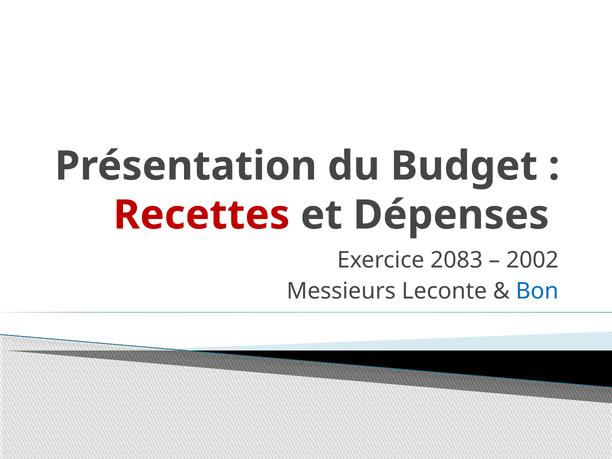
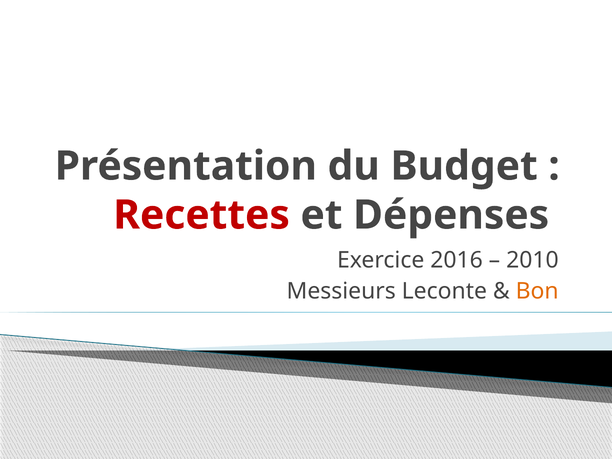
2083: 2083 -> 2016
2002: 2002 -> 2010
Bon colour: blue -> orange
